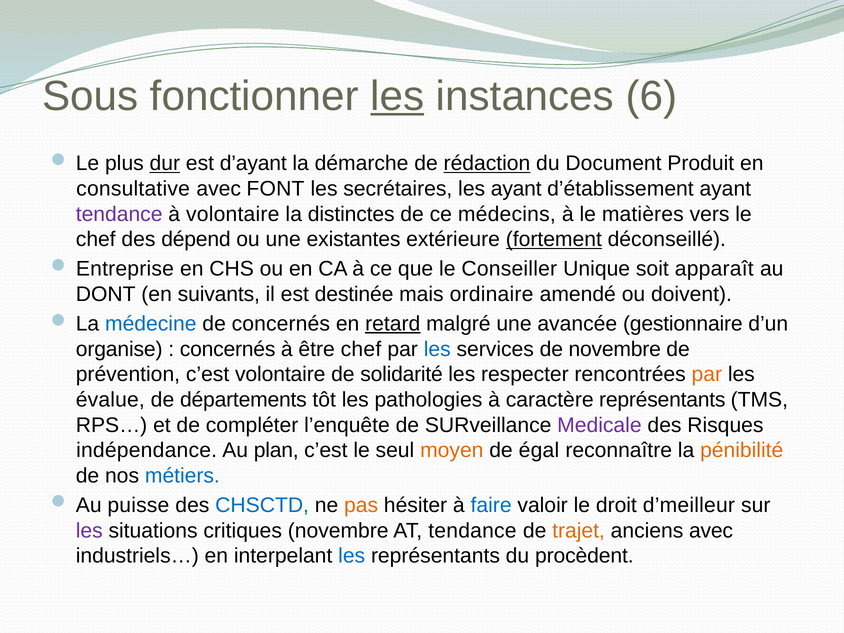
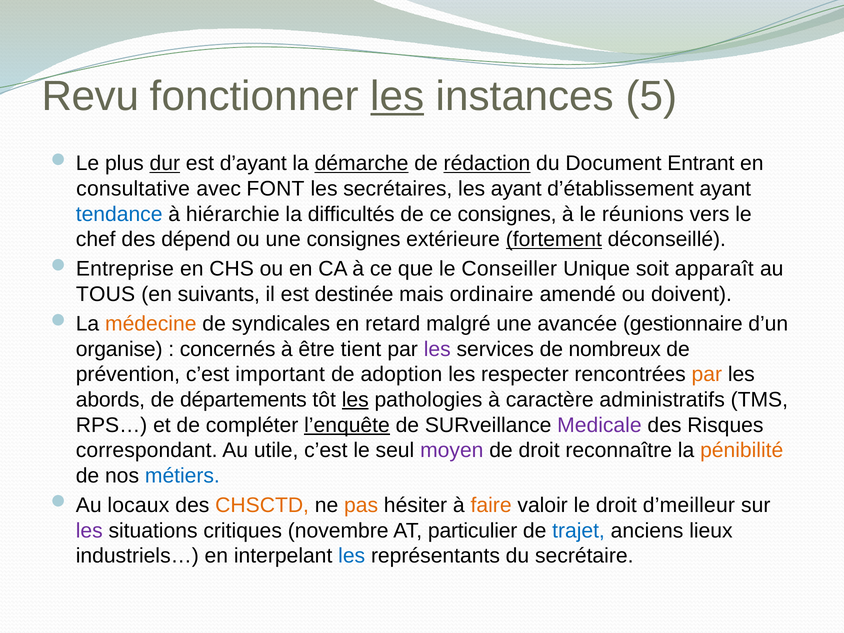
Sous: Sous -> Revu
6: 6 -> 5
démarche underline: none -> present
Produit: Produit -> Entrant
tendance at (119, 214) colour: purple -> blue
à volontaire: volontaire -> hiérarchie
distinctes: distinctes -> difficultés
ce médecins: médecins -> consignes
matières: matières -> réunions
une existantes: existantes -> consignes
DONT: DONT -> TOUS
médecine colour: blue -> orange
de concernés: concernés -> syndicales
retard underline: present -> none
être chef: chef -> tient
les at (437, 349) colour: blue -> purple
de novembre: novembre -> nombreux
c’est volontaire: volontaire -> important
solidarité: solidarité -> adoption
évalue: évalue -> abords
les at (355, 400) underline: none -> present
caractère représentants: représentants -> administratifs
l’enquête underline: none -> present
indépendance: indépendance -> correspondant
plan: plan -> utile
moyen colour: orange -> purple
de égal: égal -> droit
puisse: puisse -> locaux
CHSCTD colour: blue -> orange
faire colour: blue -> orange
AT tendance: tendance -> particulier
trajet colour: orange -> blue
anciens avec: avec -> lieux
procèdent: procèdent -> secrétaire
